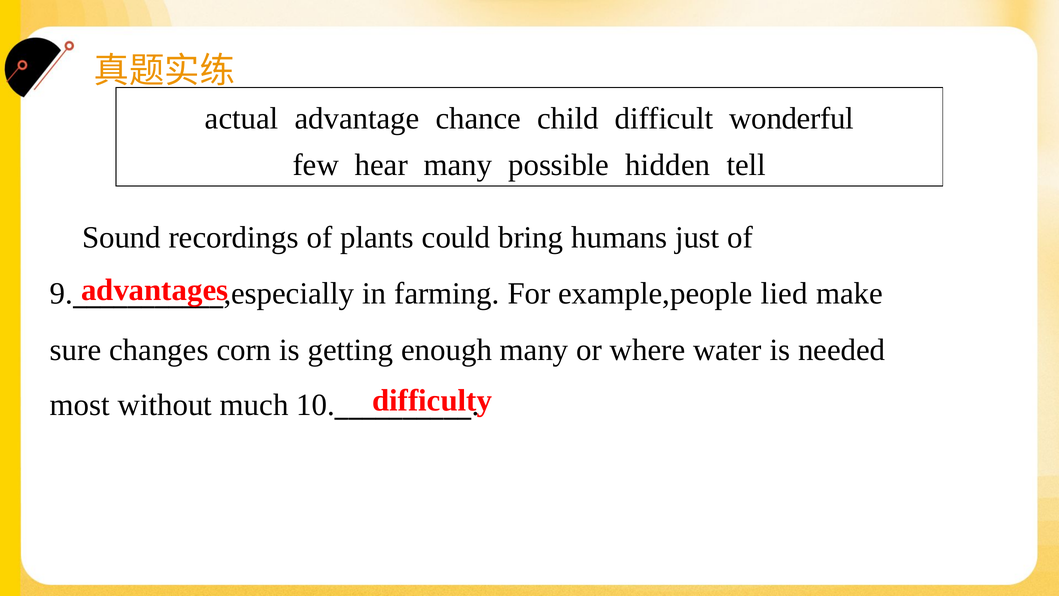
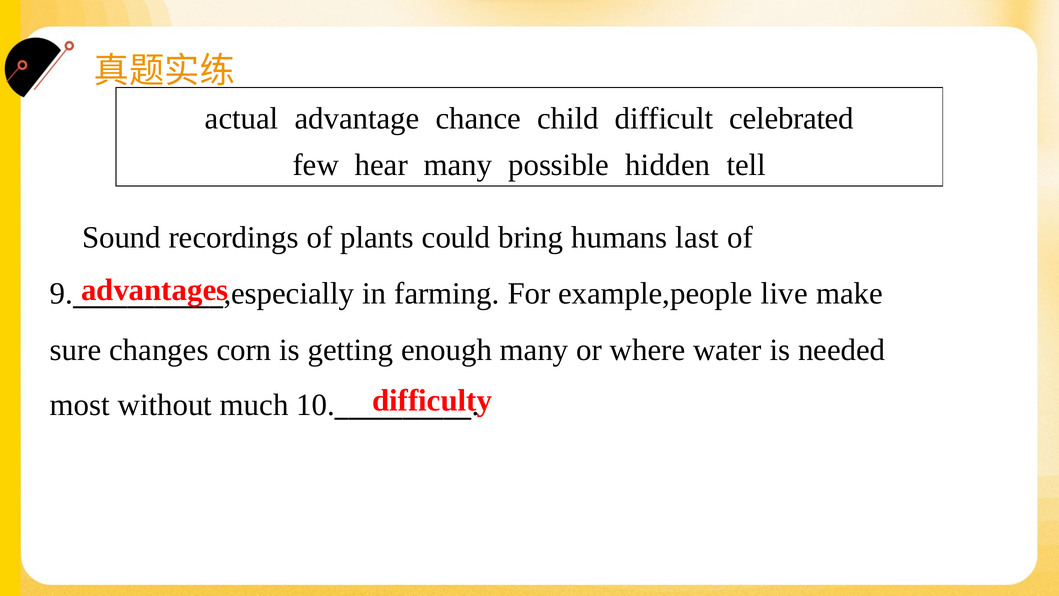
wonderful: wonderful -> celebrated
just: just -> last
lied: lied -> live
